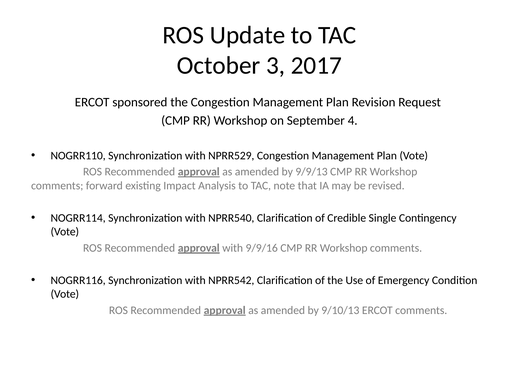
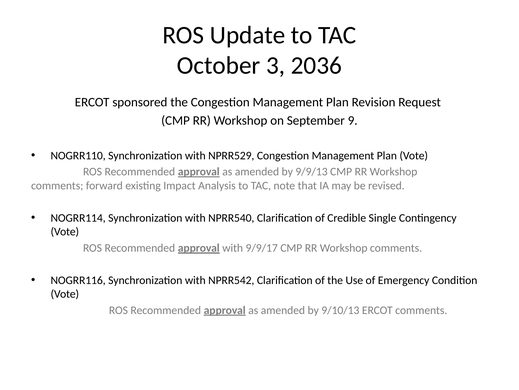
2017: 2017 -> 2036
4: 4 -> 9
9/9/16: 9/9/16 -> 9/9/17
